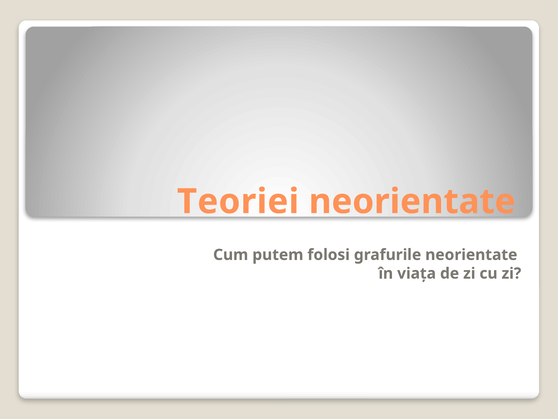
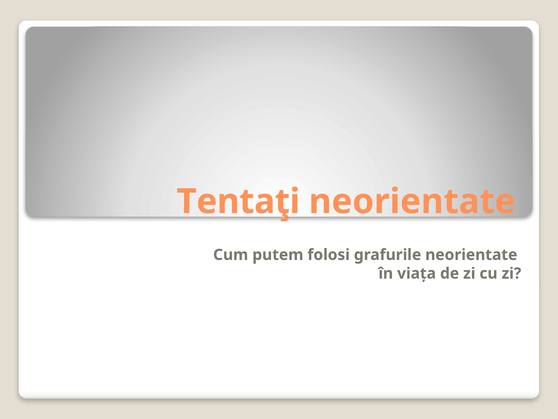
Teoriei: Teoriei -> Tentaţi
